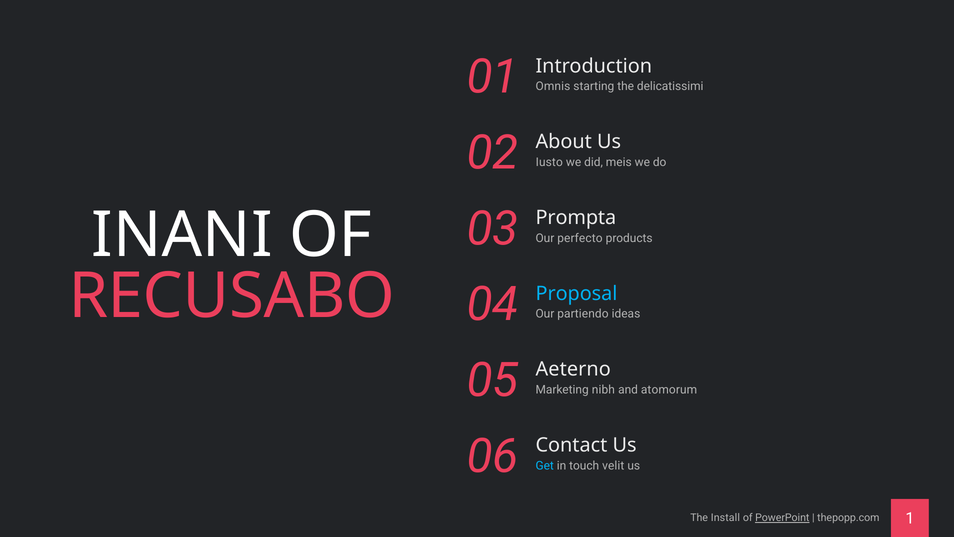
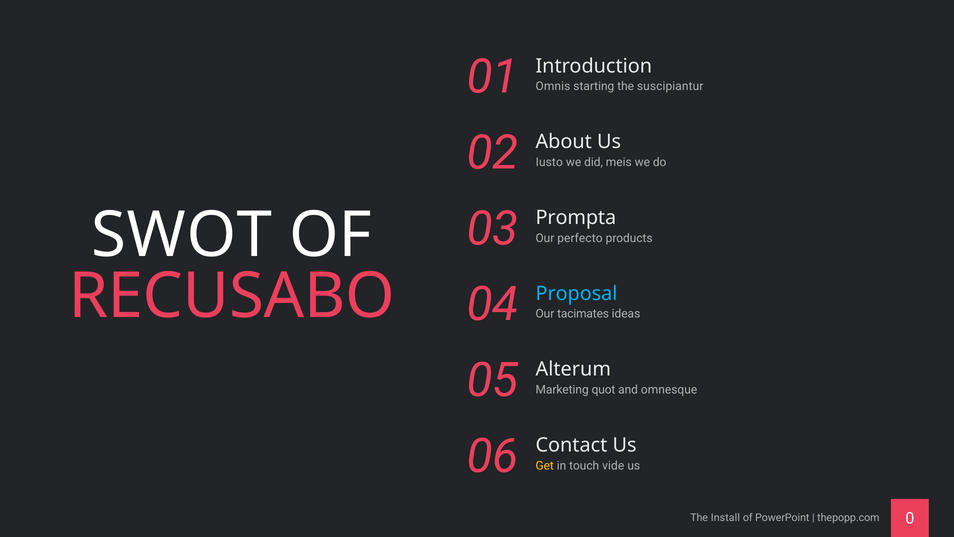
delicatissimi: delicatissimi -> suscipiantur
INANI: INANI -> SWOT
partiendo: partiendo -> tacimates
nibh: nibh -> quot
atomorum: atomorum -> omnesque
Aeterno: Aeterno -> Alterum
Get colour: light blue -> yellow
velit: velit -> vide
PowerPoint underline: present -> none
1: 1 -> 0
